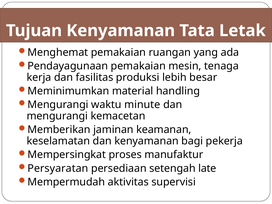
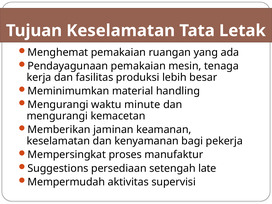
Tujuan Kenyamanan: Kenyamanan -> Keselamatan
Persyaratan: Persyaratan -> Suggestions
